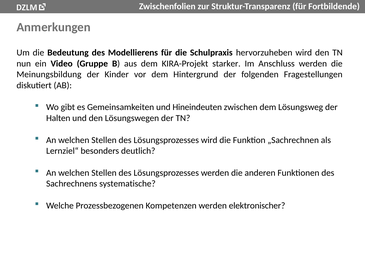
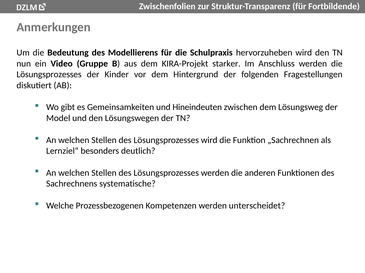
Meinungsbildung at (49, 75): Meinungsbildung -> Lösungsprozesses
Halten: Halten -> Model
elektronischer: elektronischer -> unterscheidet
